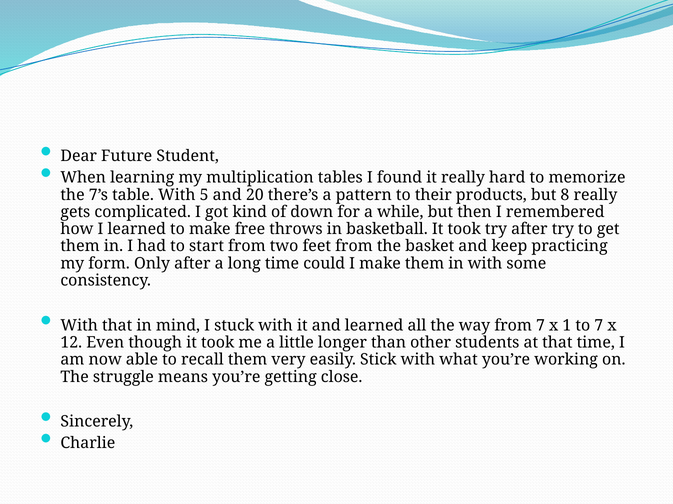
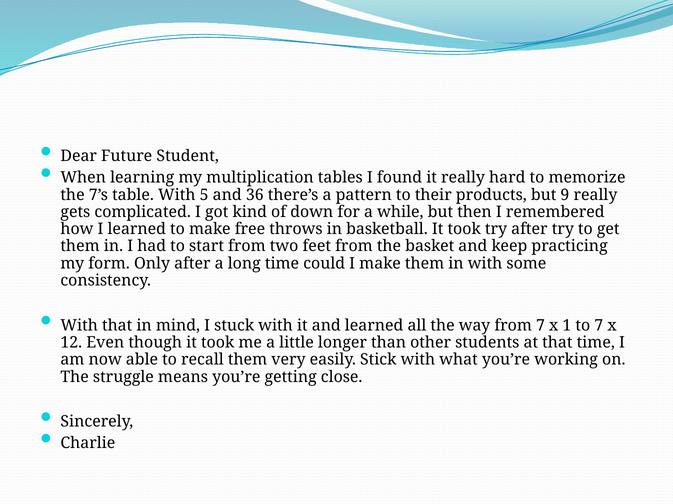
20: 20 -> 36
8: 8 -> 9
